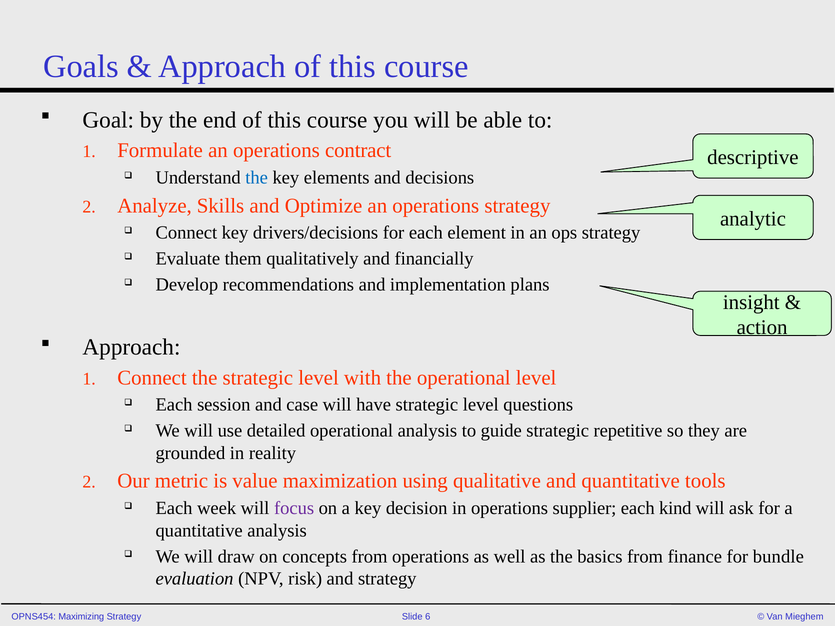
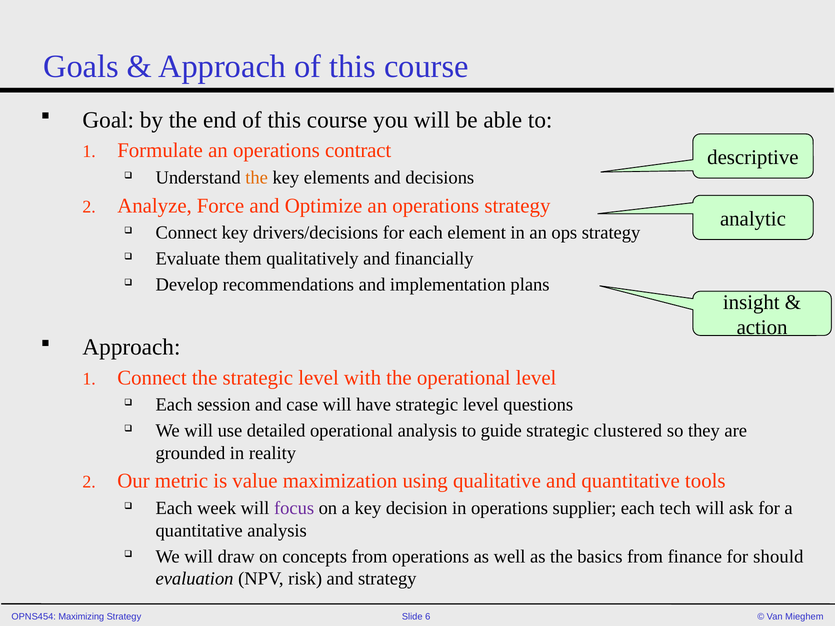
the at (257, 178) colour: blue -> orange
Skills: Skills -> Force
repetitive: repetitive -> clustered
kind: kind -> tech
bundle: bundle -> should
